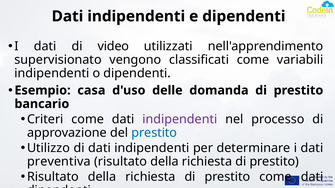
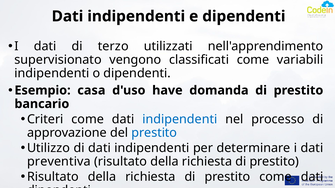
video: video -> terzo
delle: delle -> have
indipendenti at (180, 119) colour: purple -> blue
